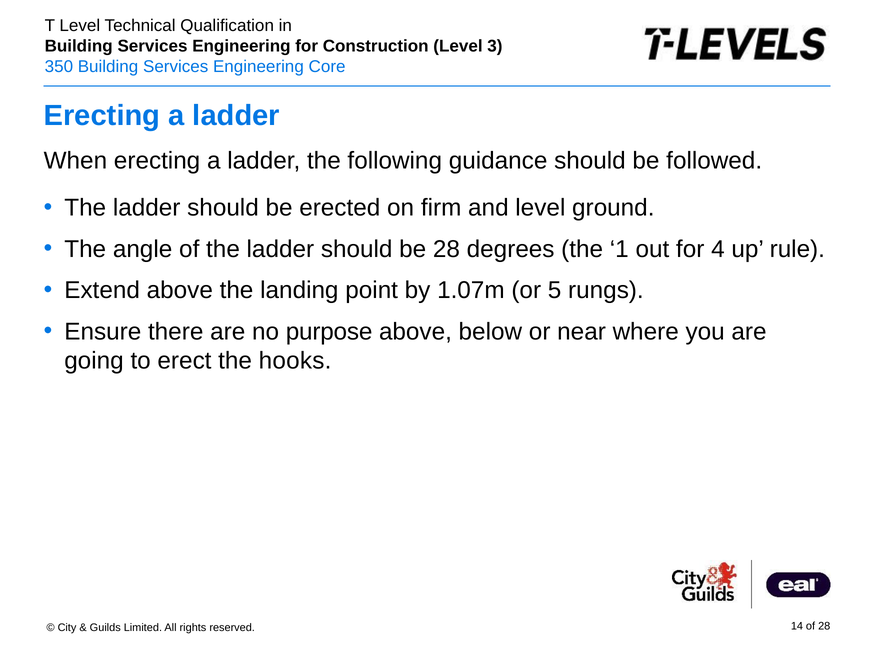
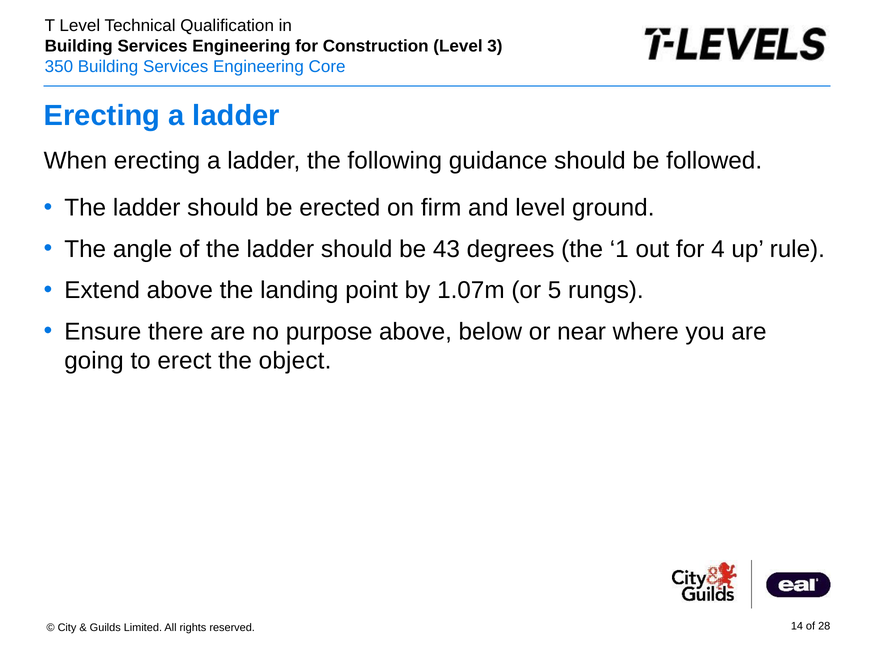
be 28: 28 -> 43
hooks: hooks -> object
